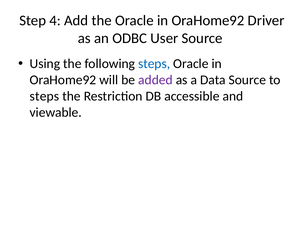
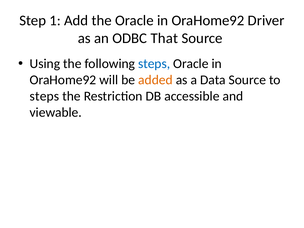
4: 4 -> 1
User: User -> That
added colour: purple -> orange
